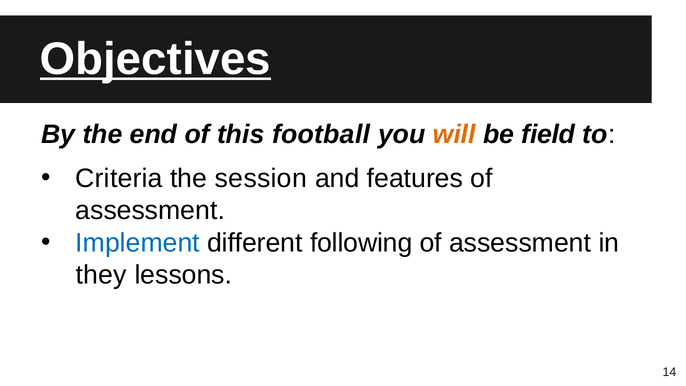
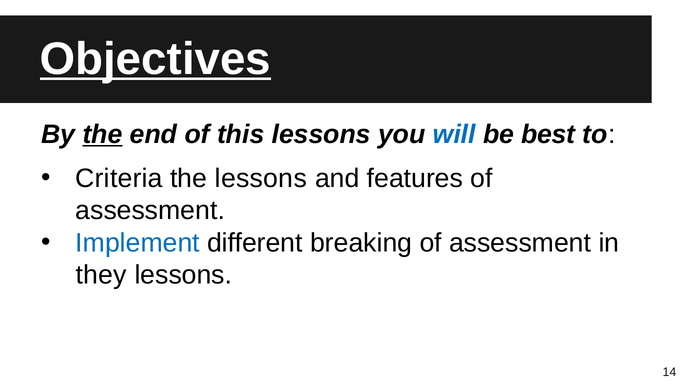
the at (103, 134) underline: none -> present
this football: football -> lessons
will colour: orange -> blue
field: field -> best
the session: session -> lessons
following: following -> breaking
